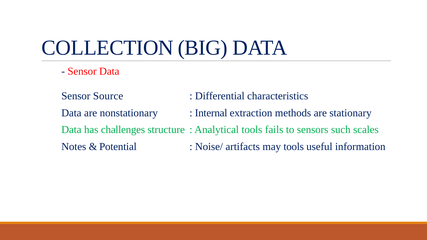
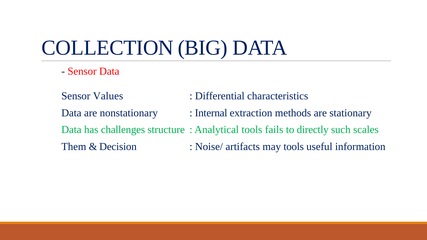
Source: Source -> Values
sensors: sensors -> directly
Notes: Notes -> Them
Potential: Potential -> Decision
